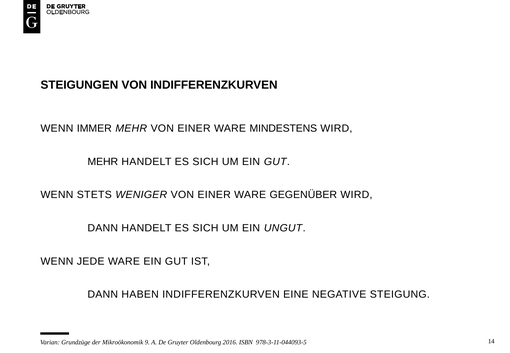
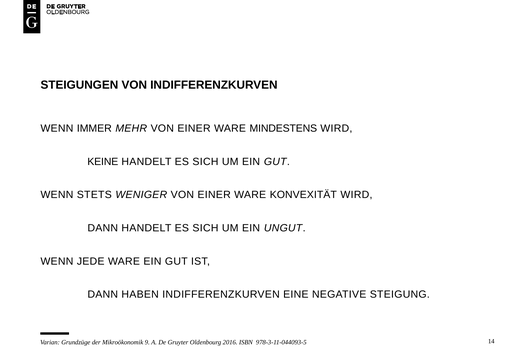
MEHR at (103, 162): MEHR -> KEINE
GEGENÜBER: GEGENÜBER -> KONVEXITÄT
